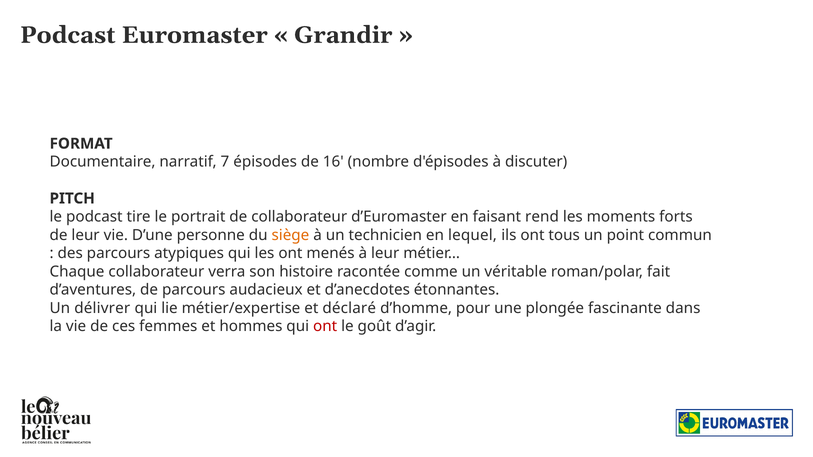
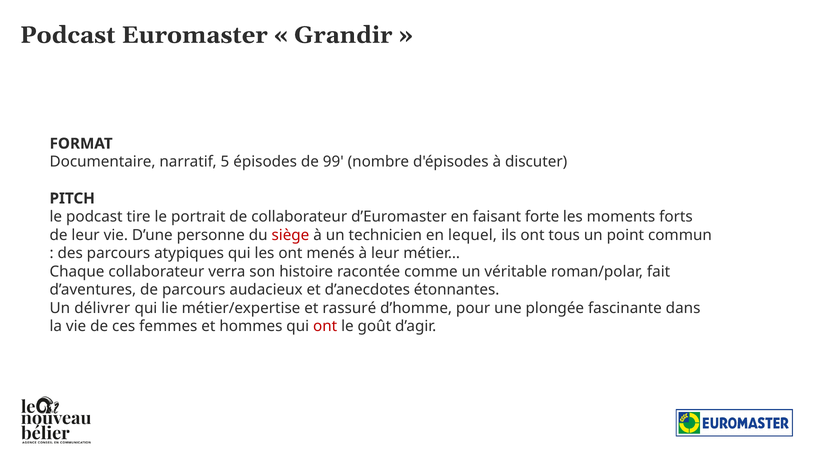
7: 7 -> 5
16: 16 -> 99
rend: rend -> forte
siège colour: orange -> red
déclaré: déclaré -> rassuré
